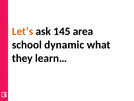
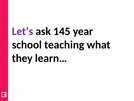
Let’s colour: orange -> purple
area: area -> year
dynamic: dynamic -> teaching
